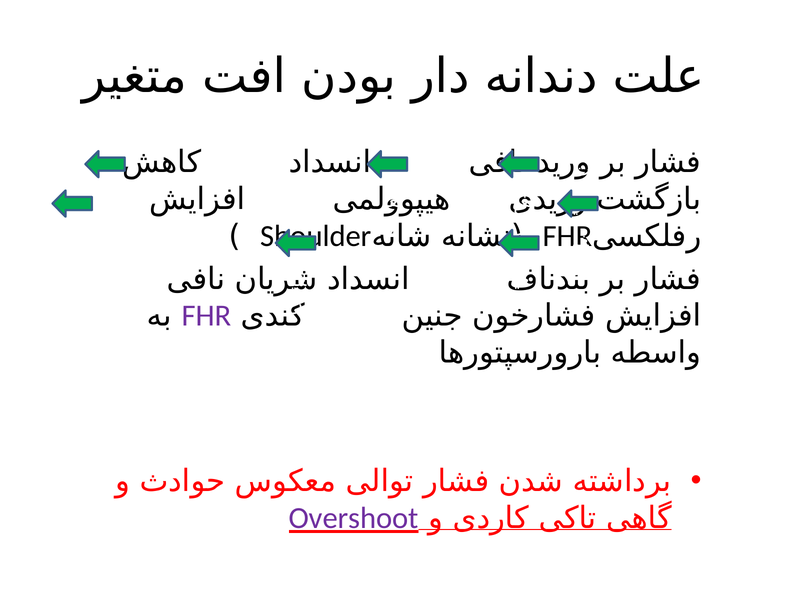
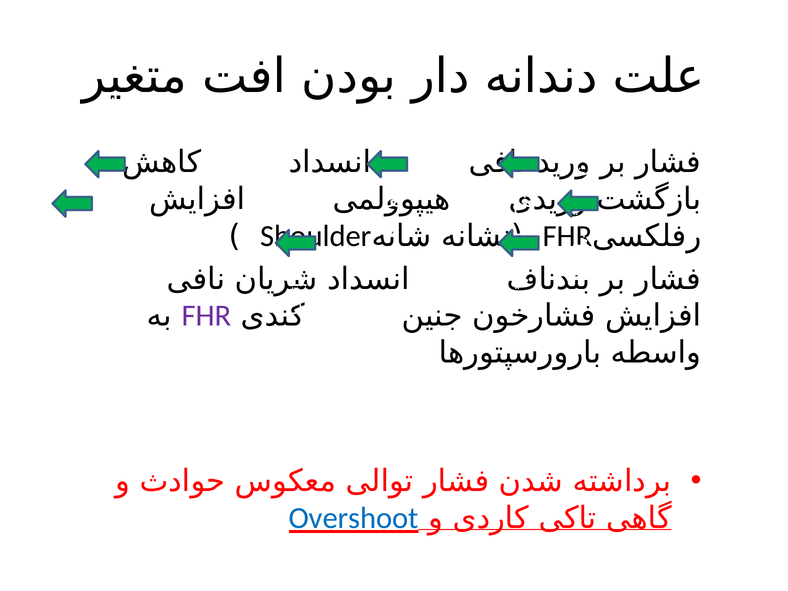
Overshoot colour: purple -> blue
